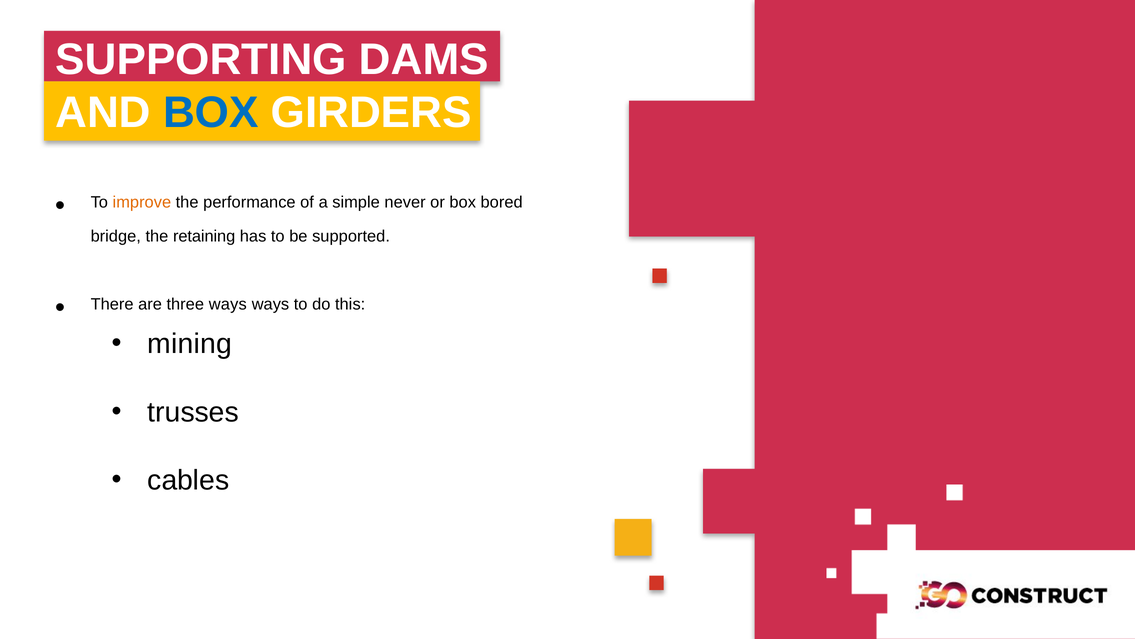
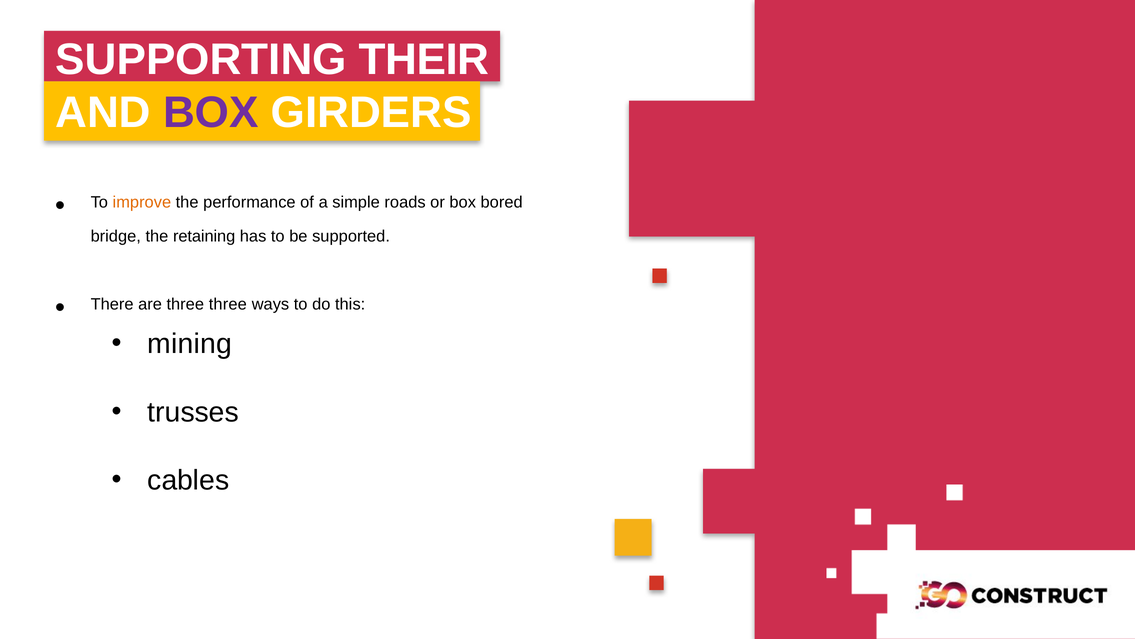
DAMS: DAMS -> THEIR
BOX at (211, 113) colour: blue -> purple
never: never -> roads
three ways: ways -> three
